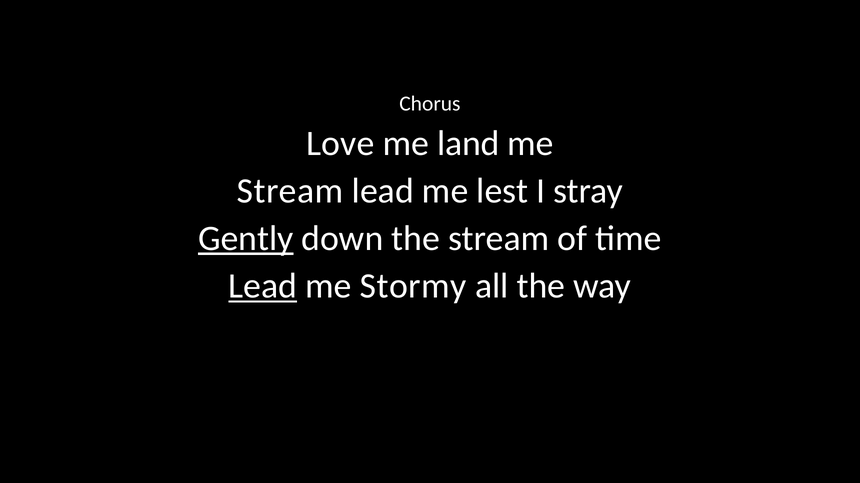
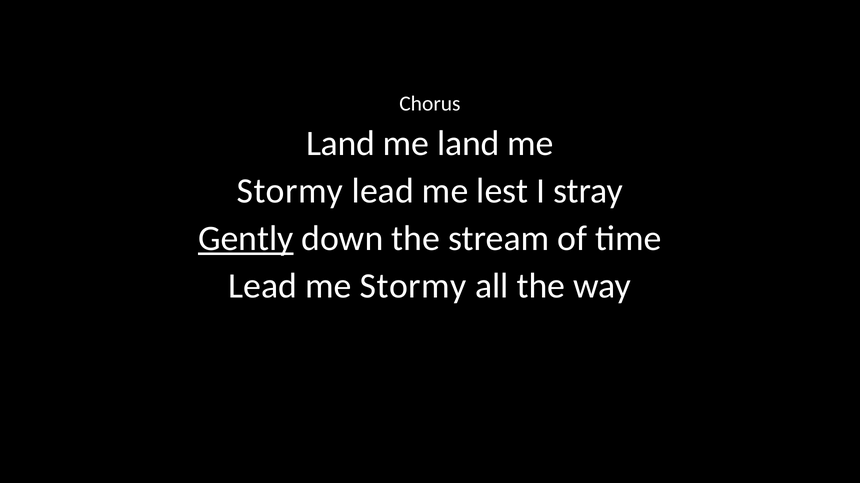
Love at (340, 143): Love -> Land
Stream at (290, 191): Stream -> Stormy
Lead at (263, 286) underline: present -> none
